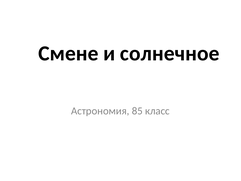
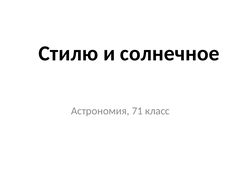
Смене: Смене -> Стилю
85: 85 -> 71
